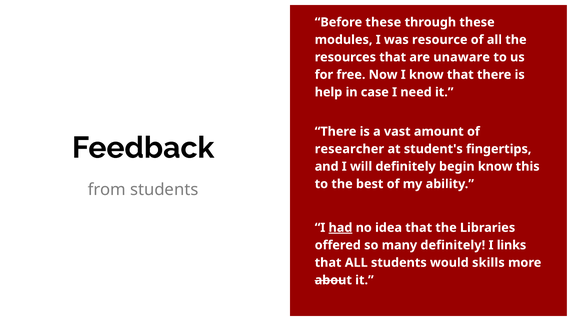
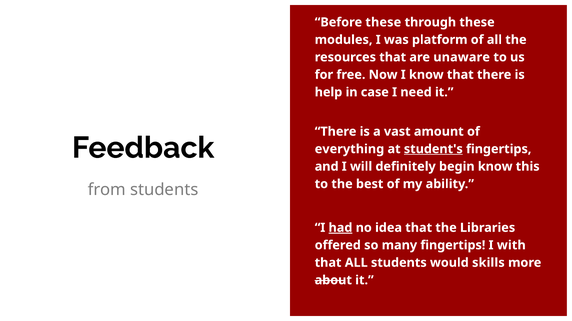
resource: resource -> platform
researcher: researcher -> everything
student's underline: none -> present
many definitely: definitely -> fingertips
links: links -> with
